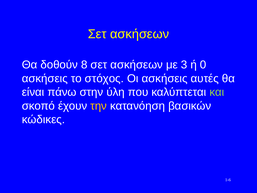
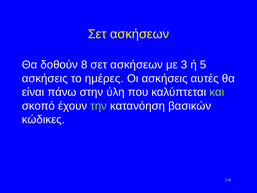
0: 0 -> 5
στόχος: στόχος -> ημέρες
την colour: yellow -> light green
